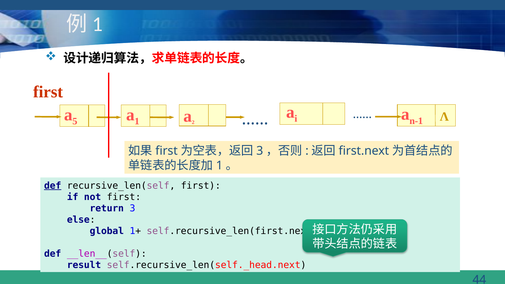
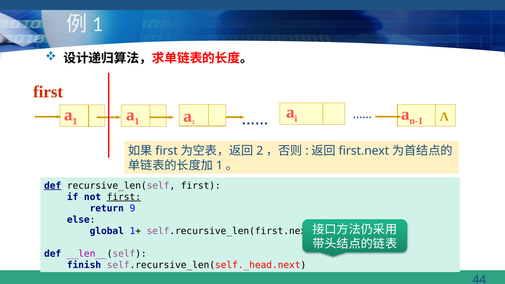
5 at (75, 122): 5 -> 1
3 at (260, 151): 3 -> 2
first at (124, 197) underline: none -> present
return 3: 3 -> 9
result: result -> finish
